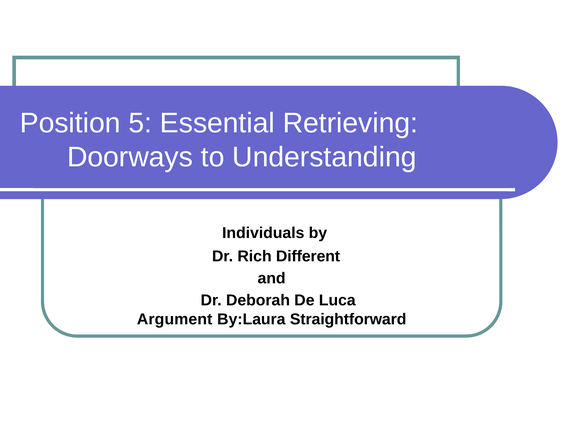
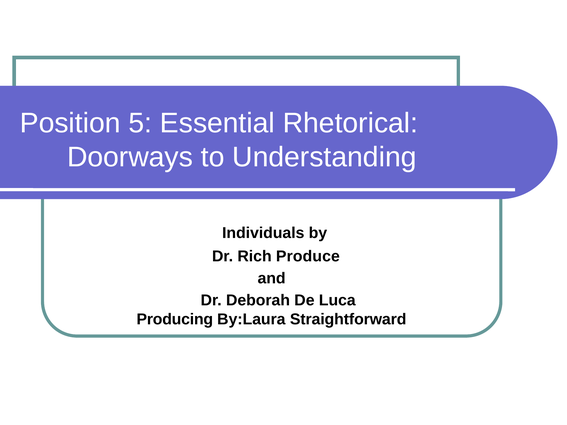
Retrieving: Retrieving -> Rhetorical
Different: Different -> Produce
Argument: Argument -> Producing
